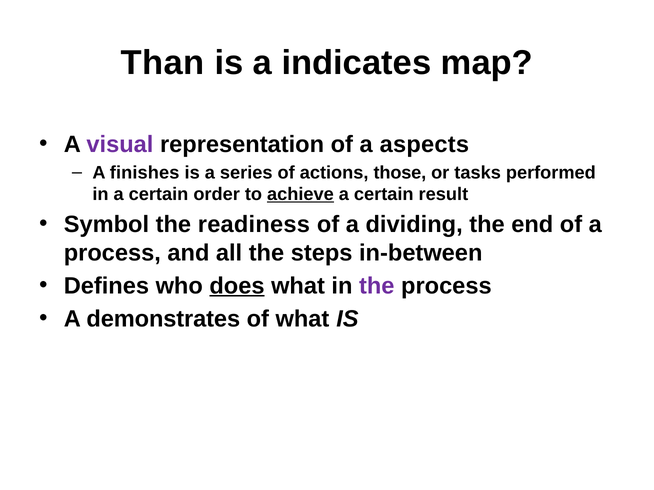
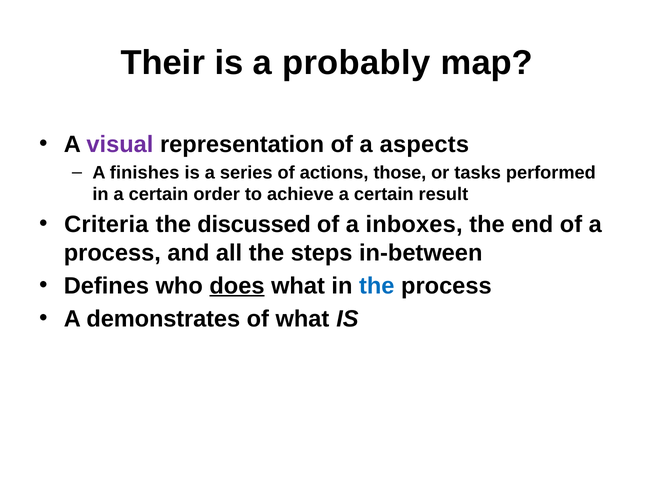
Than: Than -> Their
indicates: indicates -> probably
achieve underline: present -> none
Symbol: Symbol -> Criteria
readiness: readiness -> discussed
dividing: dividing -> inboxes
the at (377, 286) colour: purple -> blue
